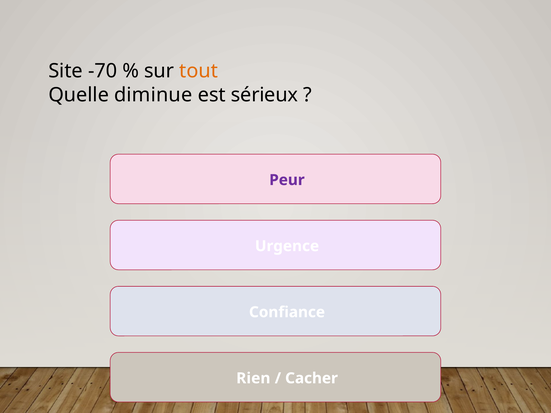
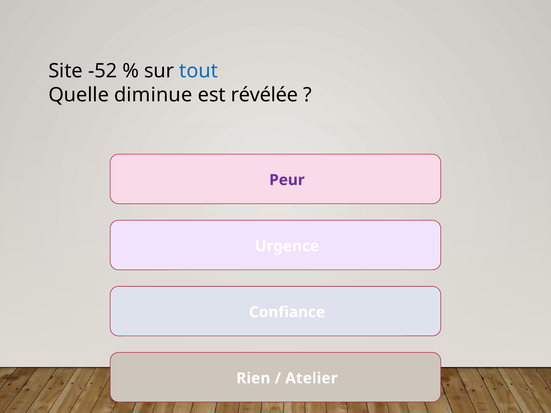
-70: -70 -> -52
tout colour: orange -> blue
sérieux: sérieux -> révélée
Cacher: Cacher -> Atelier
